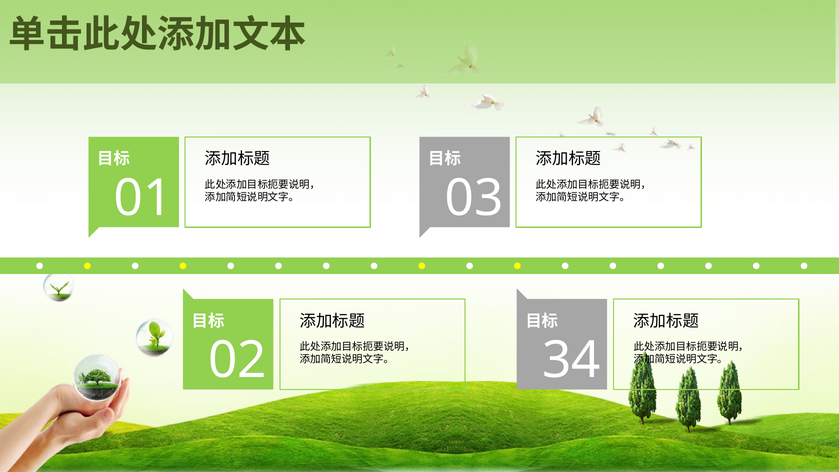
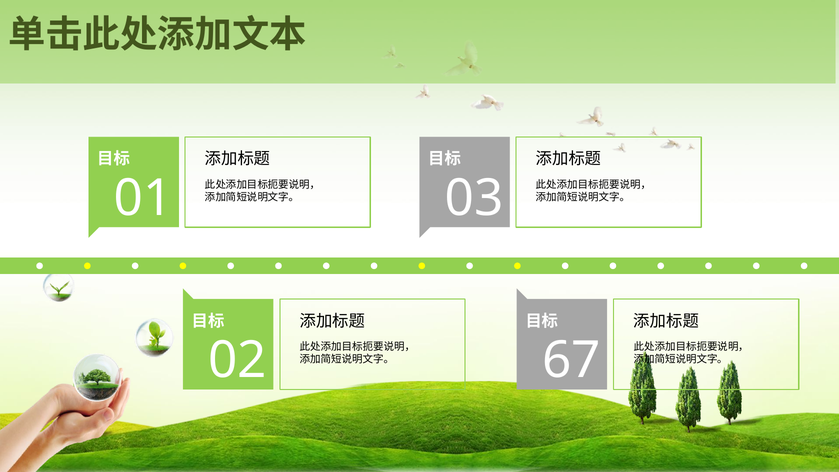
34: 34 -> 67
